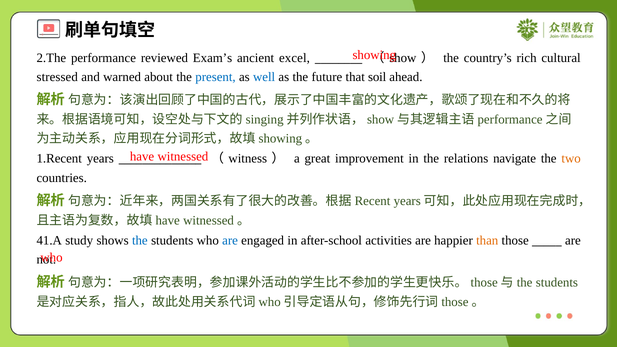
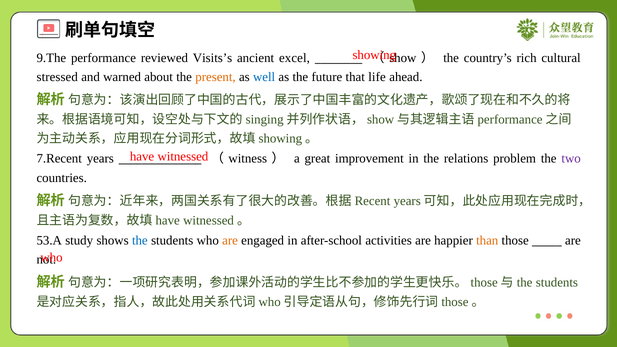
2.The: 2.The -> 9.The
Exam’s: Exam’s -> Visits’s
present colour: blue -> orange
soil: soil -> life
1.Recent: 1.Recent -> 7.Recent
navigate: navigate -> problem
two colour: orange -> purple
41.A: 41.A -> 53.A
are at (230, 240) colour: blue -> orange
